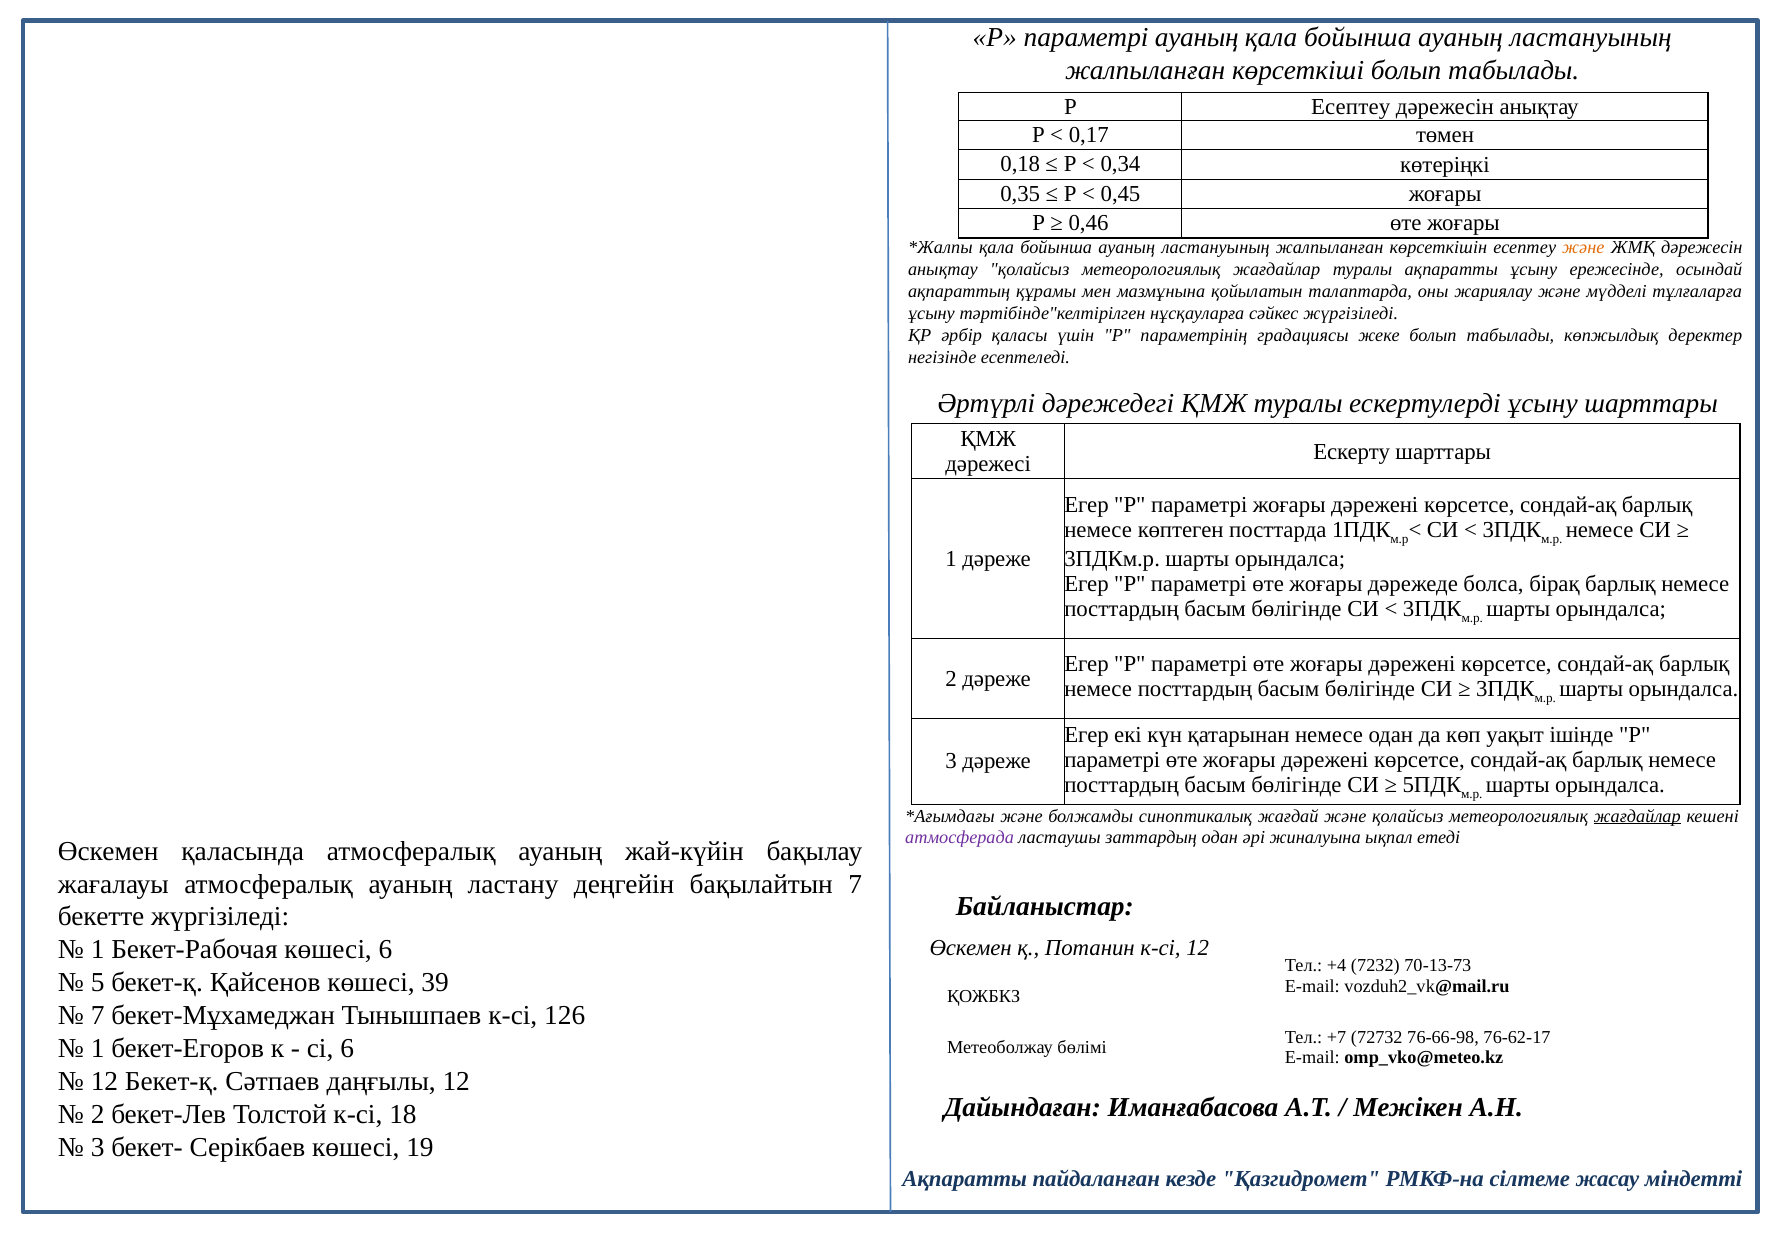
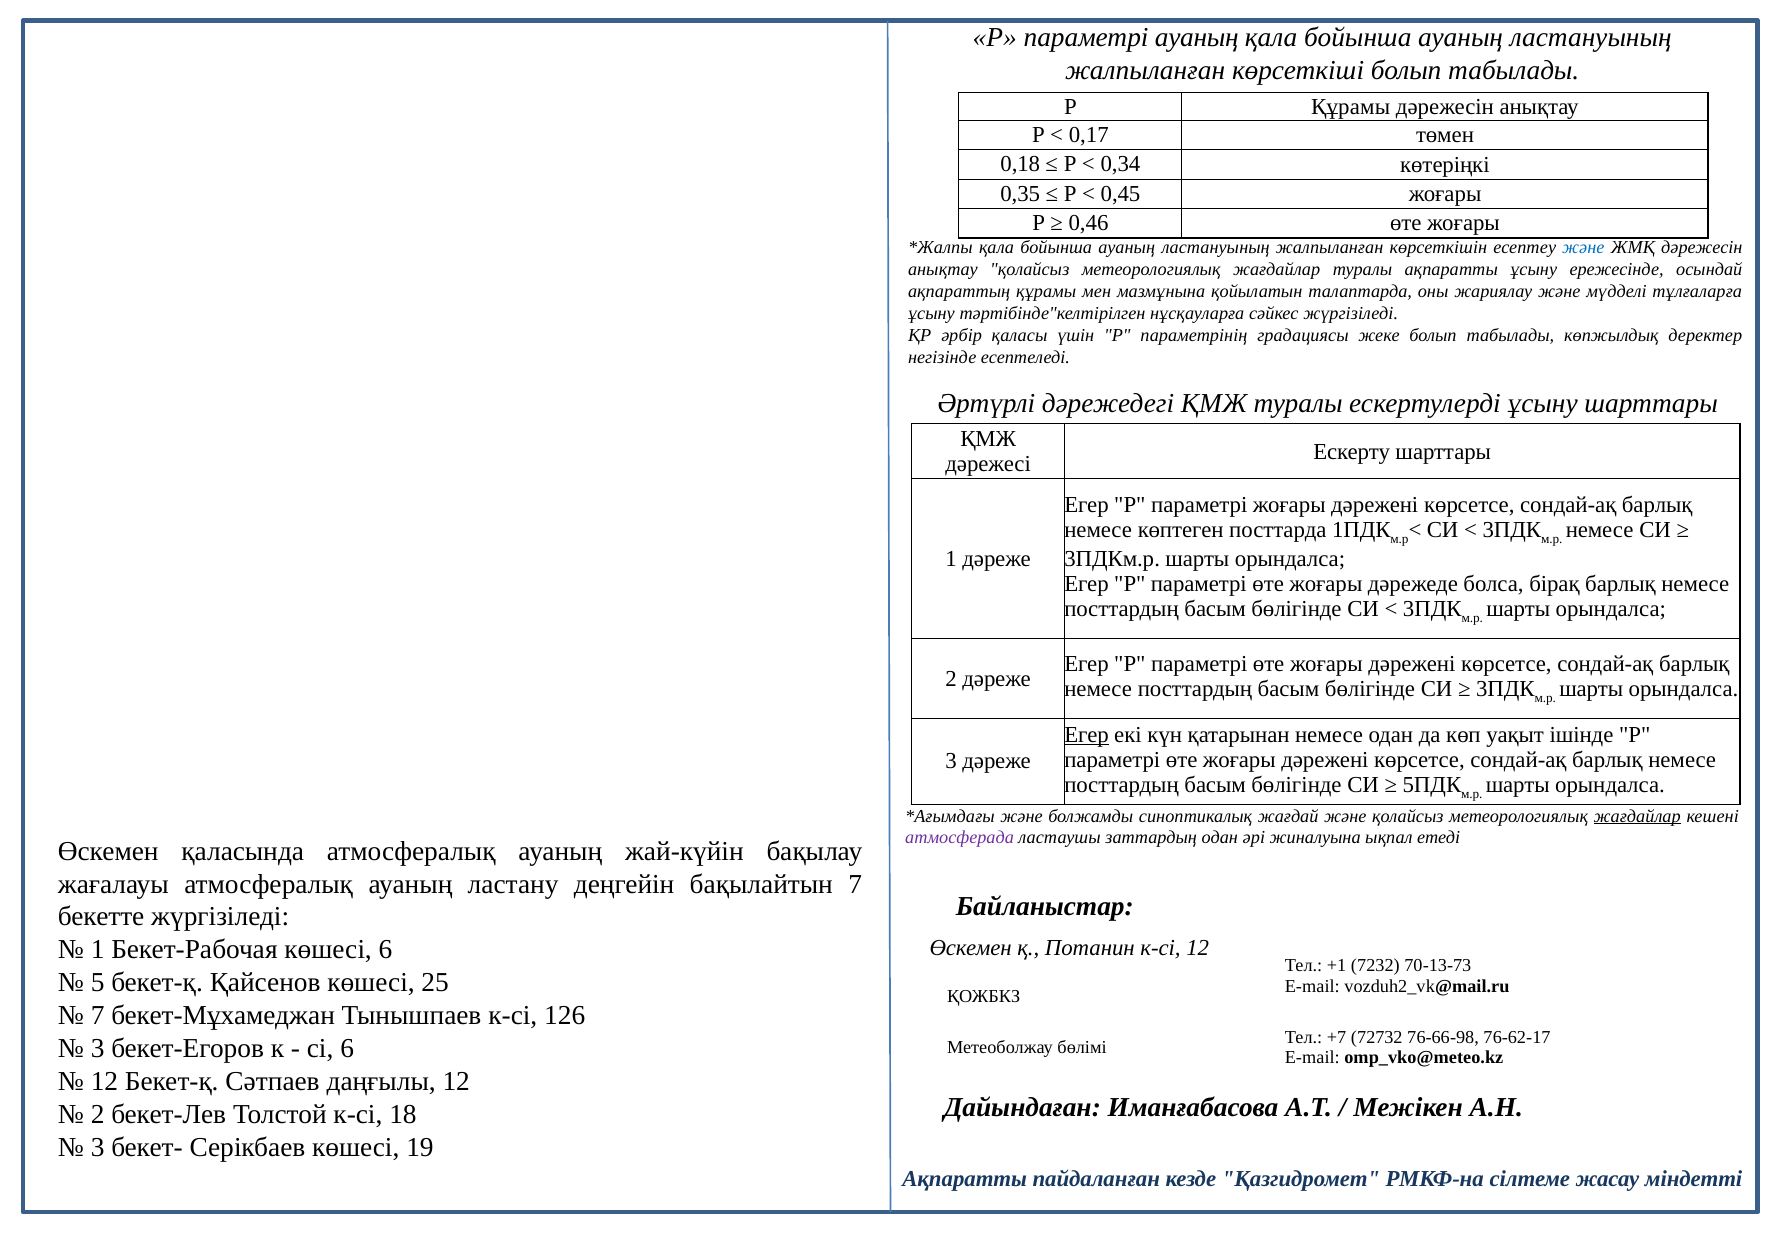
Р Есептеу: Есептеу -> Құрамы
және at (1583, 248) colour: orange -> blue
Егер at (1087, 734) underline: none -> present
+4: +4 -> +1
39: 39 -> 25
1 at (98, 1048): 1 -> 3
